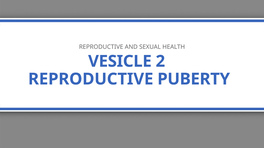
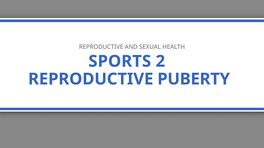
VESICLE: VESICLE -> SPORTS
